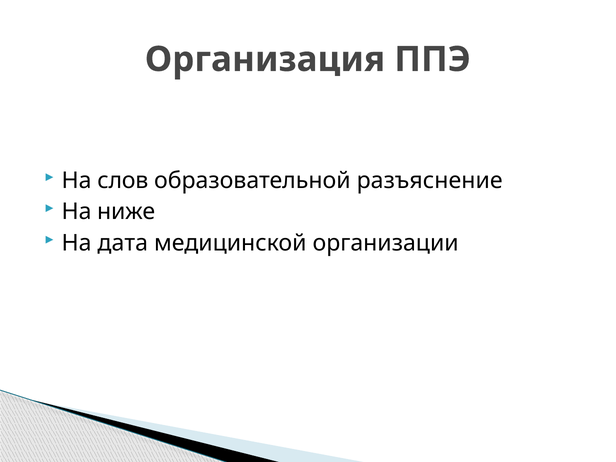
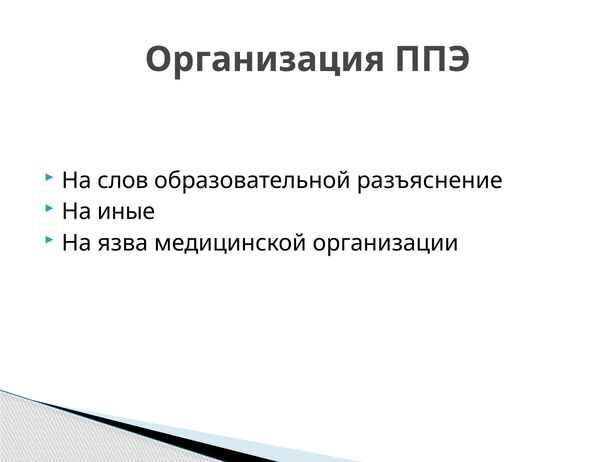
ниже: ниже -> иные
дата: дата -> язва
